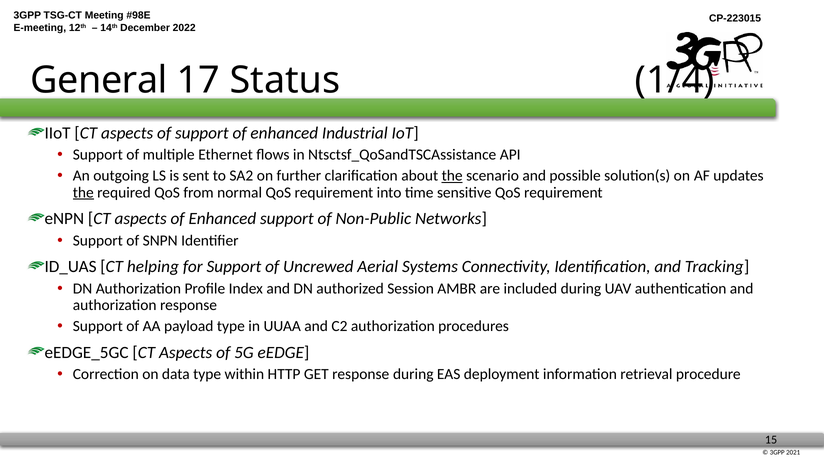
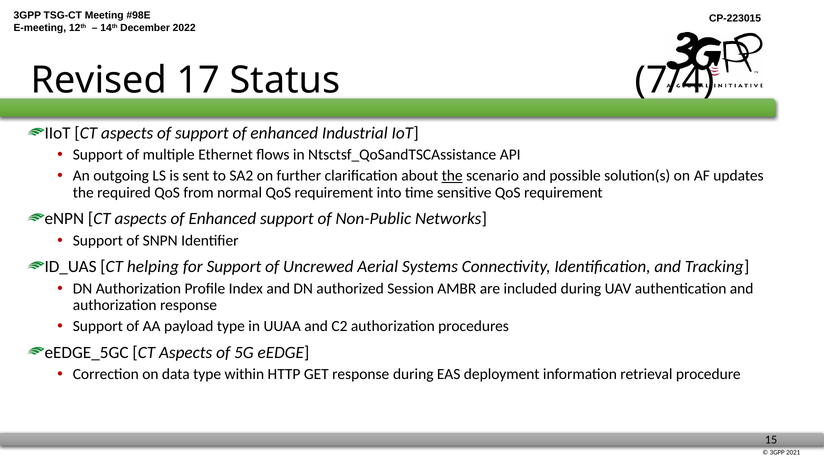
General: General -> Revised
1/4: 1/4 -> 7/4
the at (83, 193) underline: present -> none
